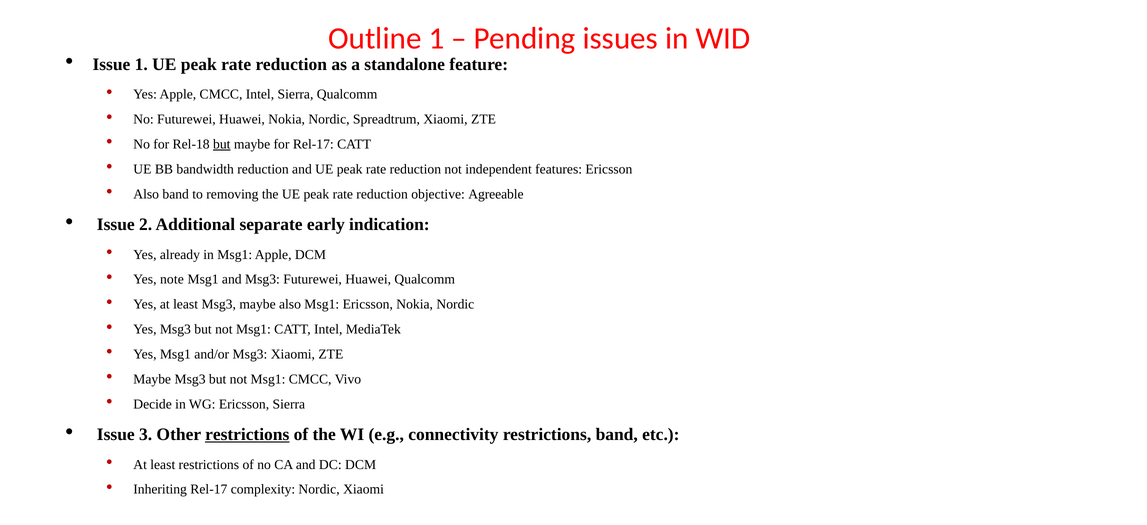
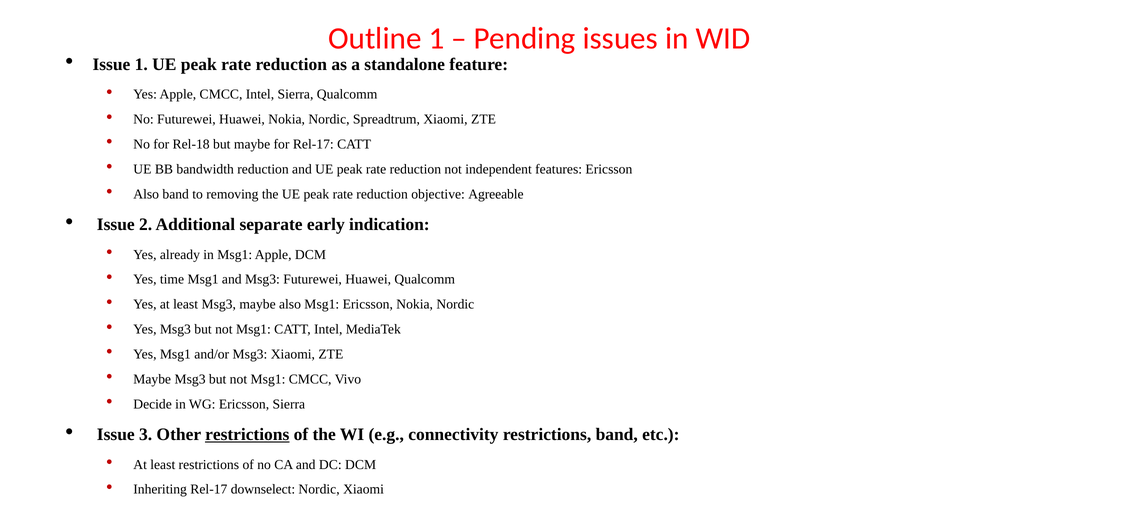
but at (222, 144) underline: present -> none
note: note -> time
complexity: complexity -> downselect
